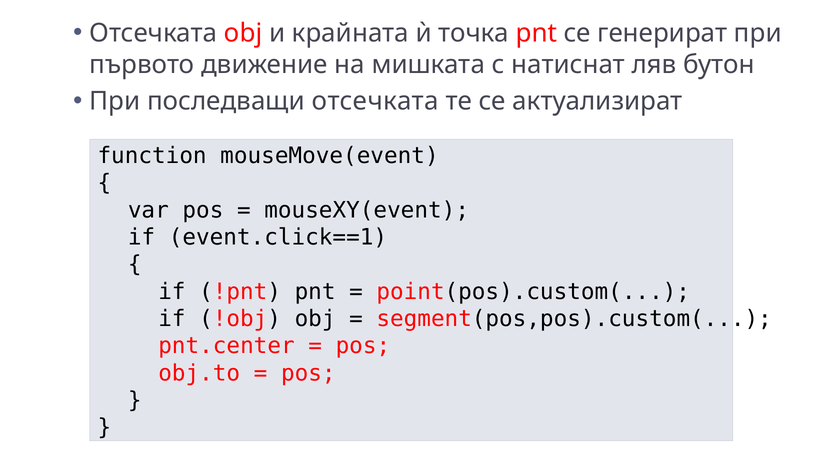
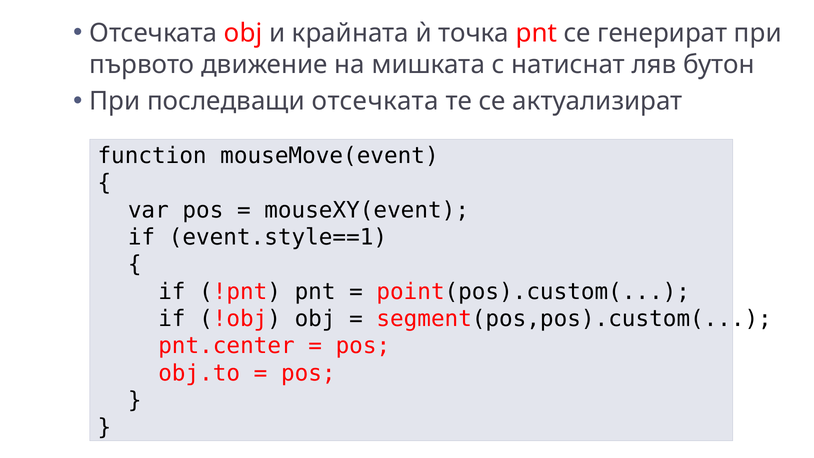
event.click==1: event.click==1 -> event.style==1
